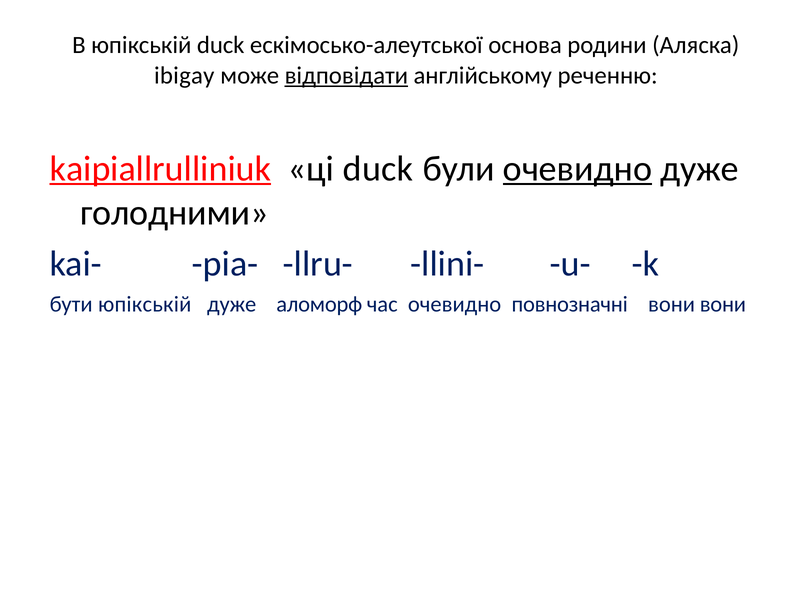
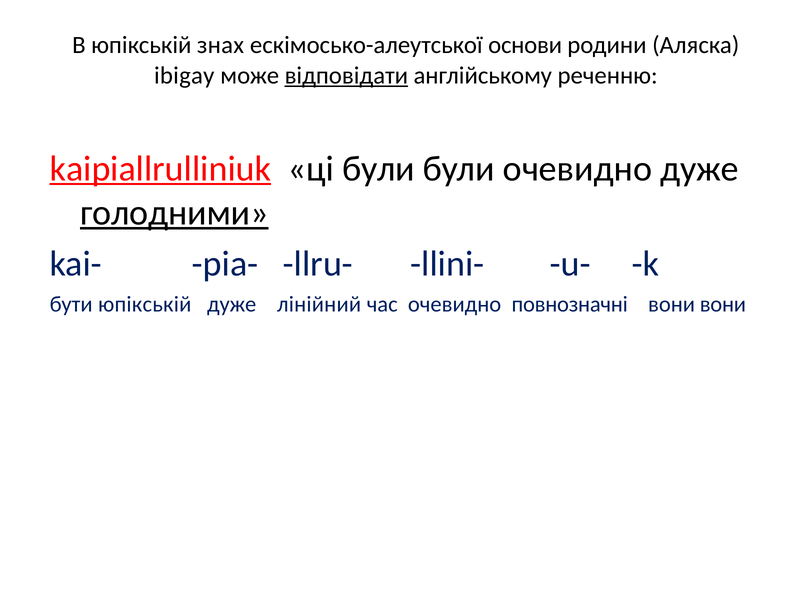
юпікській duck: duck -> знах
основа: основа -> основи
ці duck: duck -> були
очевидно at (578, 169) underline: present -> none
голодними underline: none -> present
аломорф: аломорф -> лінійний
